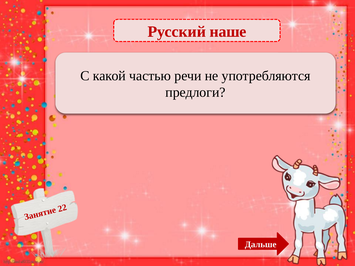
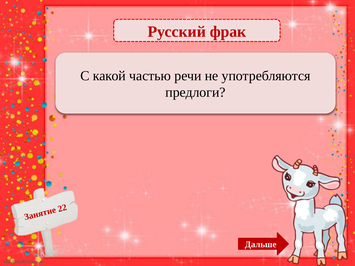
наше: наше -> фрак
